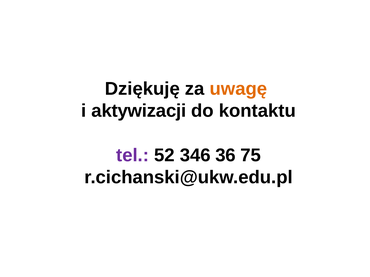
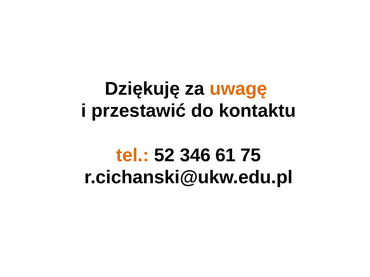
aktywizacji: aktywizacji -> przestawić
tel colour: purple -> orange
36: 36 -> 61
